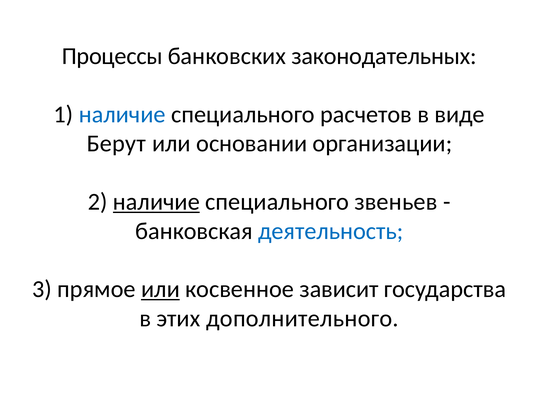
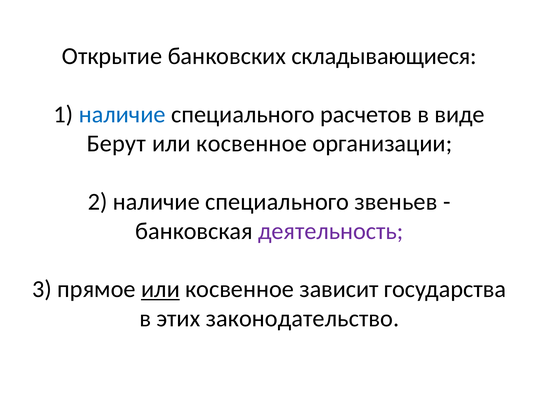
Процессы: Процессы -> Открытие
законодательных: законодательных -> складывающиеся
основании at (252, 144): основании -> косвенное
наличие at (156, 202) underline: present -> none
деятельность colour: blue -> purple
дополнительного: дополнительного -> законодательство
